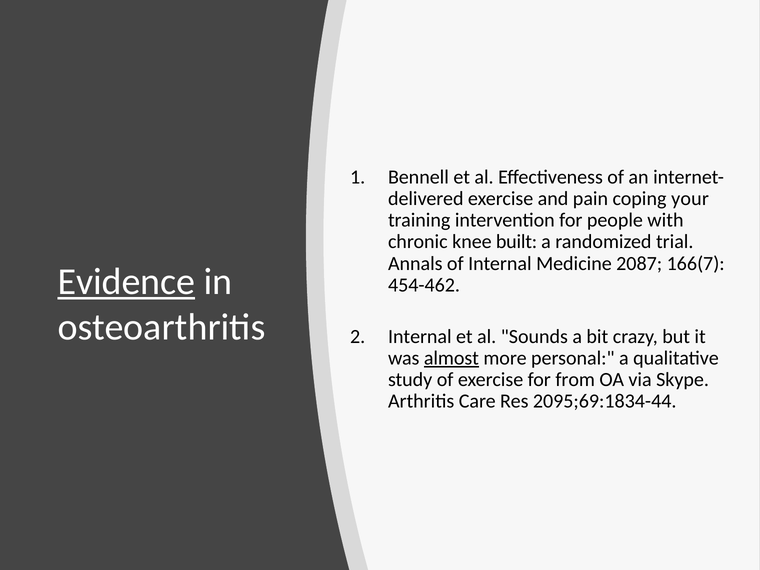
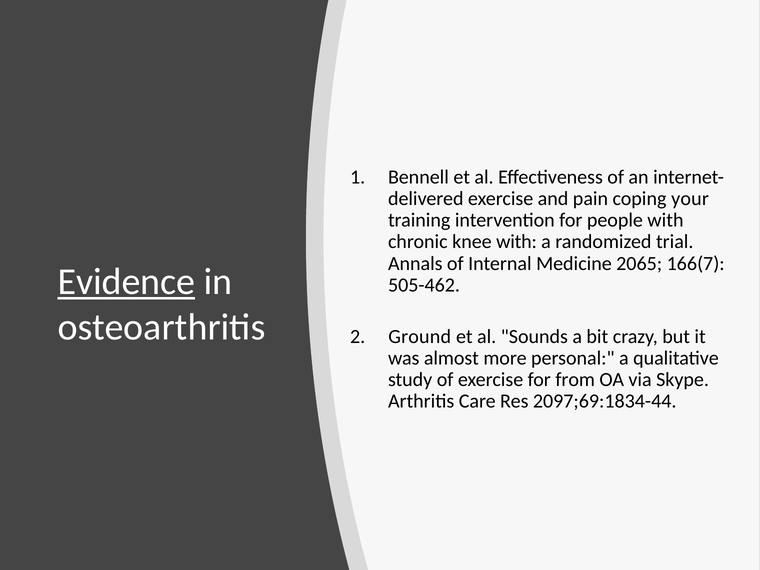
knee built: built -> with
2087: 2087 -> 2065
454-462: 454-462 -> 505-462
Internal at (420, 336): Internal -> Ground
almost underline: present -> none
2095;69:1834-44: 2095;69:1834-44 -> 2097;69:1834-44
